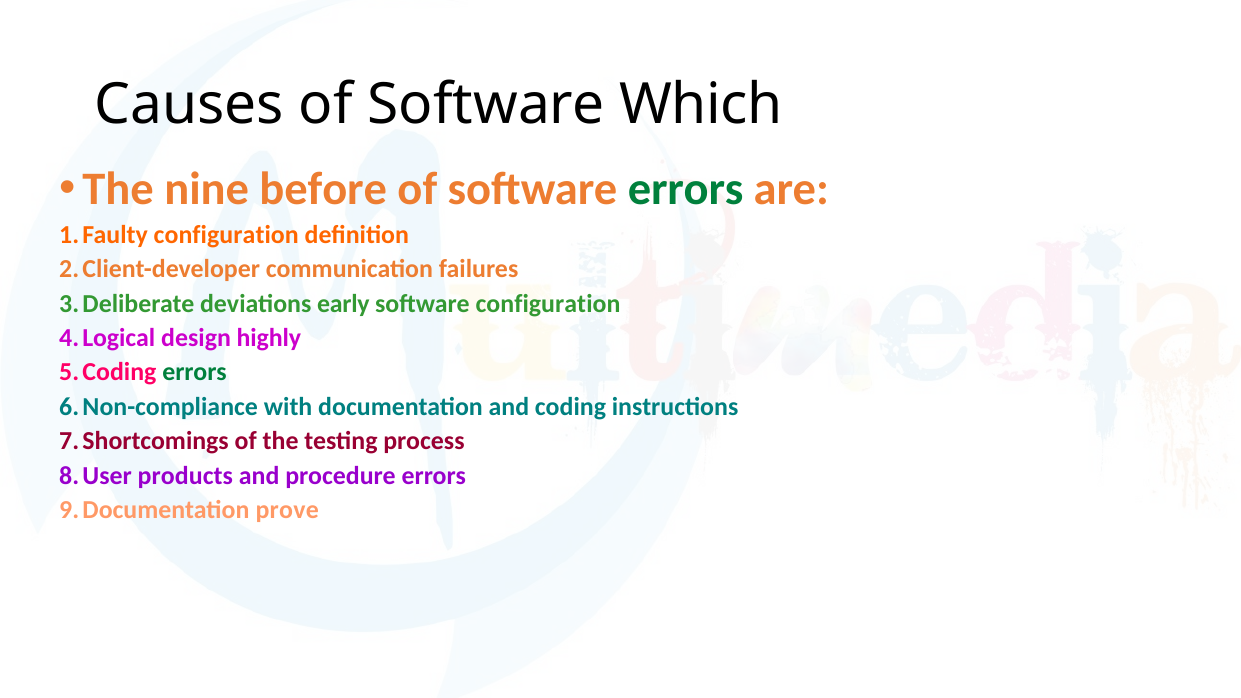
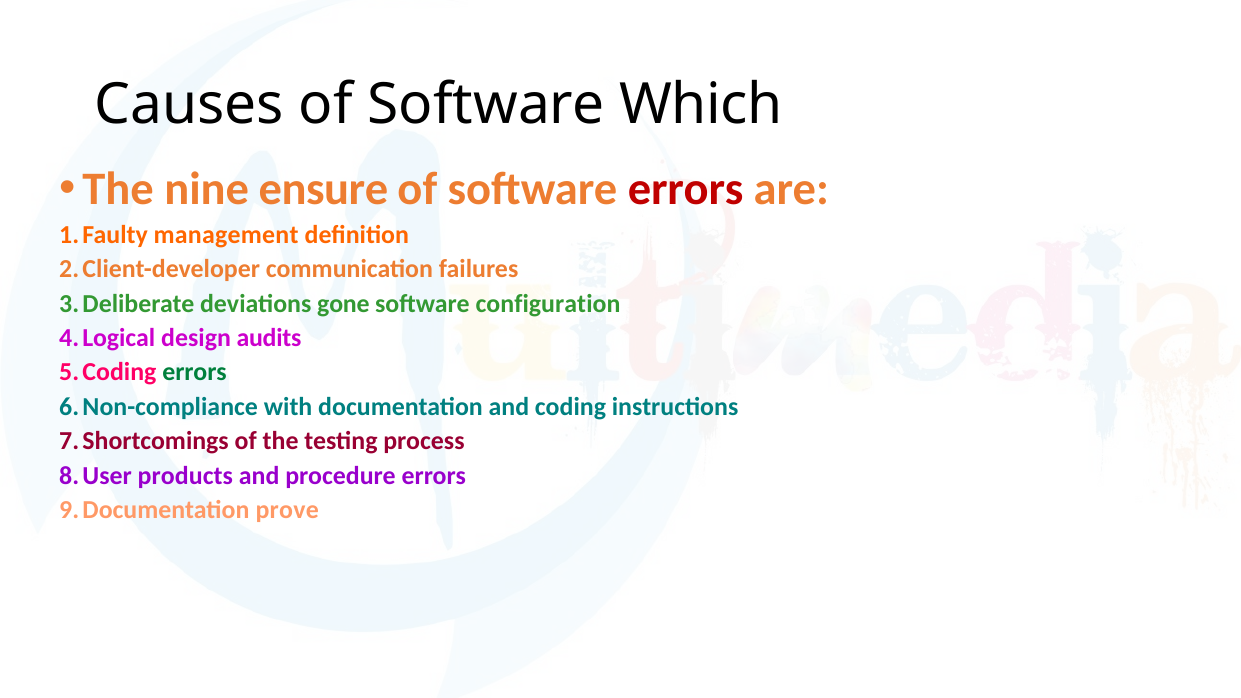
before: before -> ensure
errors at (686, 189) colour: green -> red
configuration at (226, 235): configuration -> management
early: early -> gone
highly: highly -> audits
